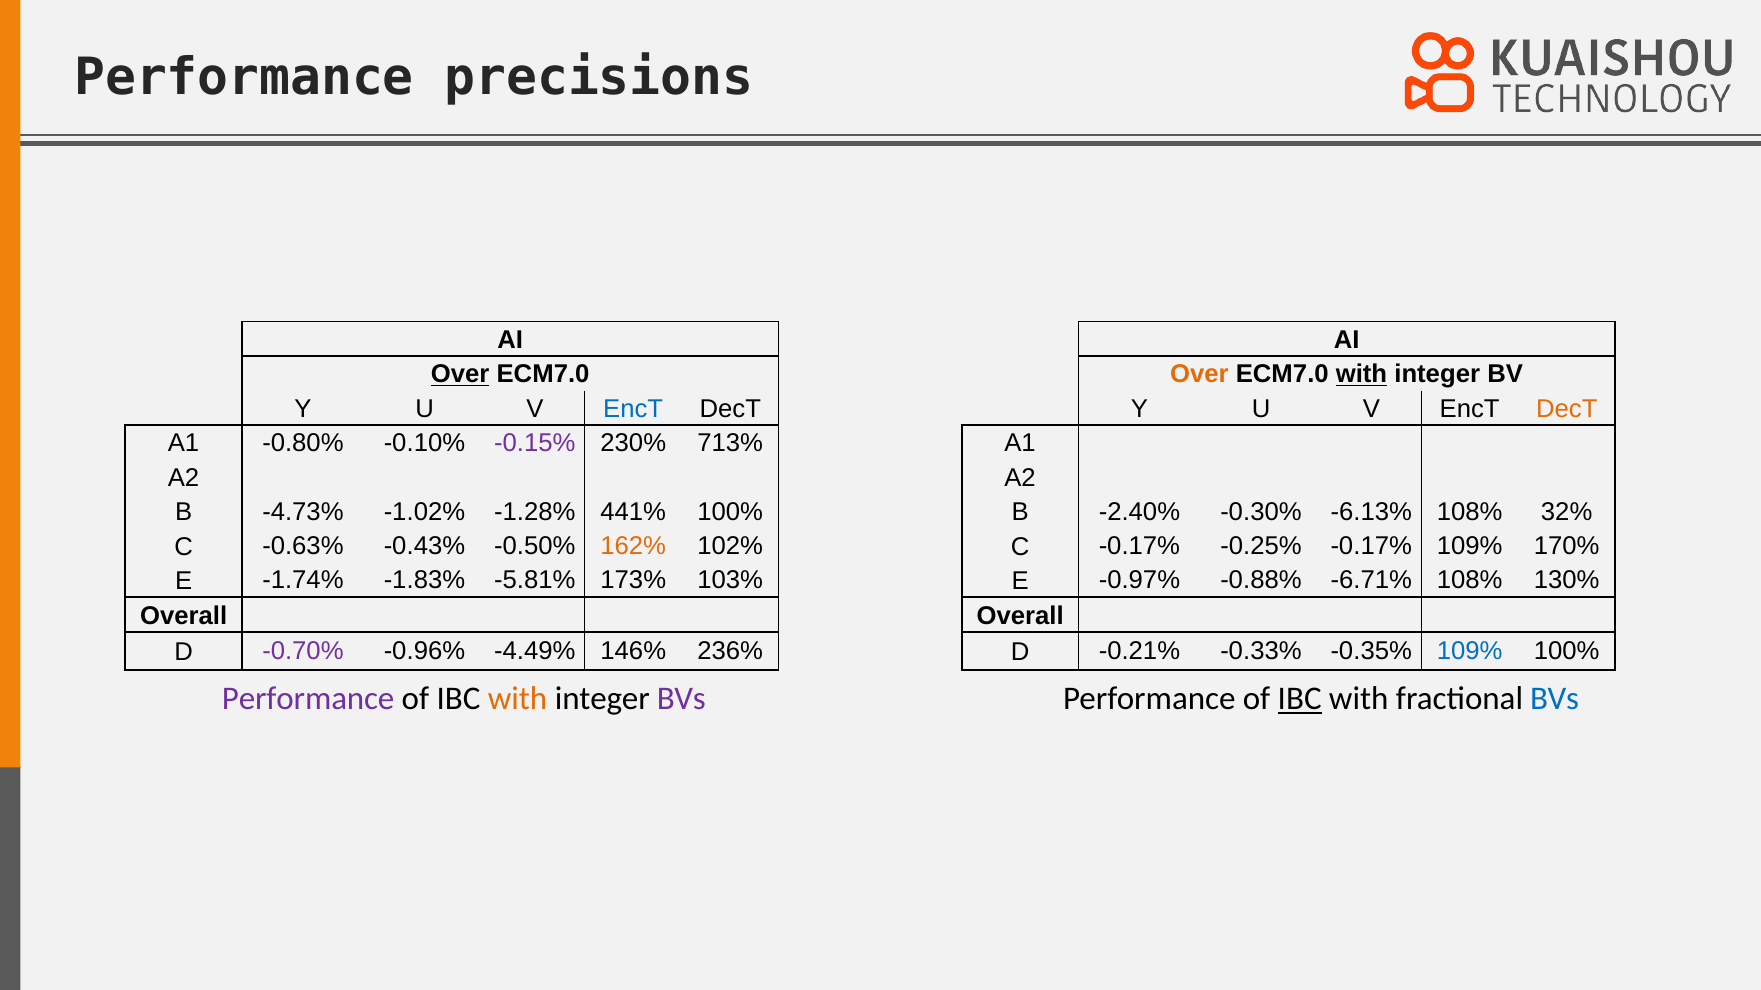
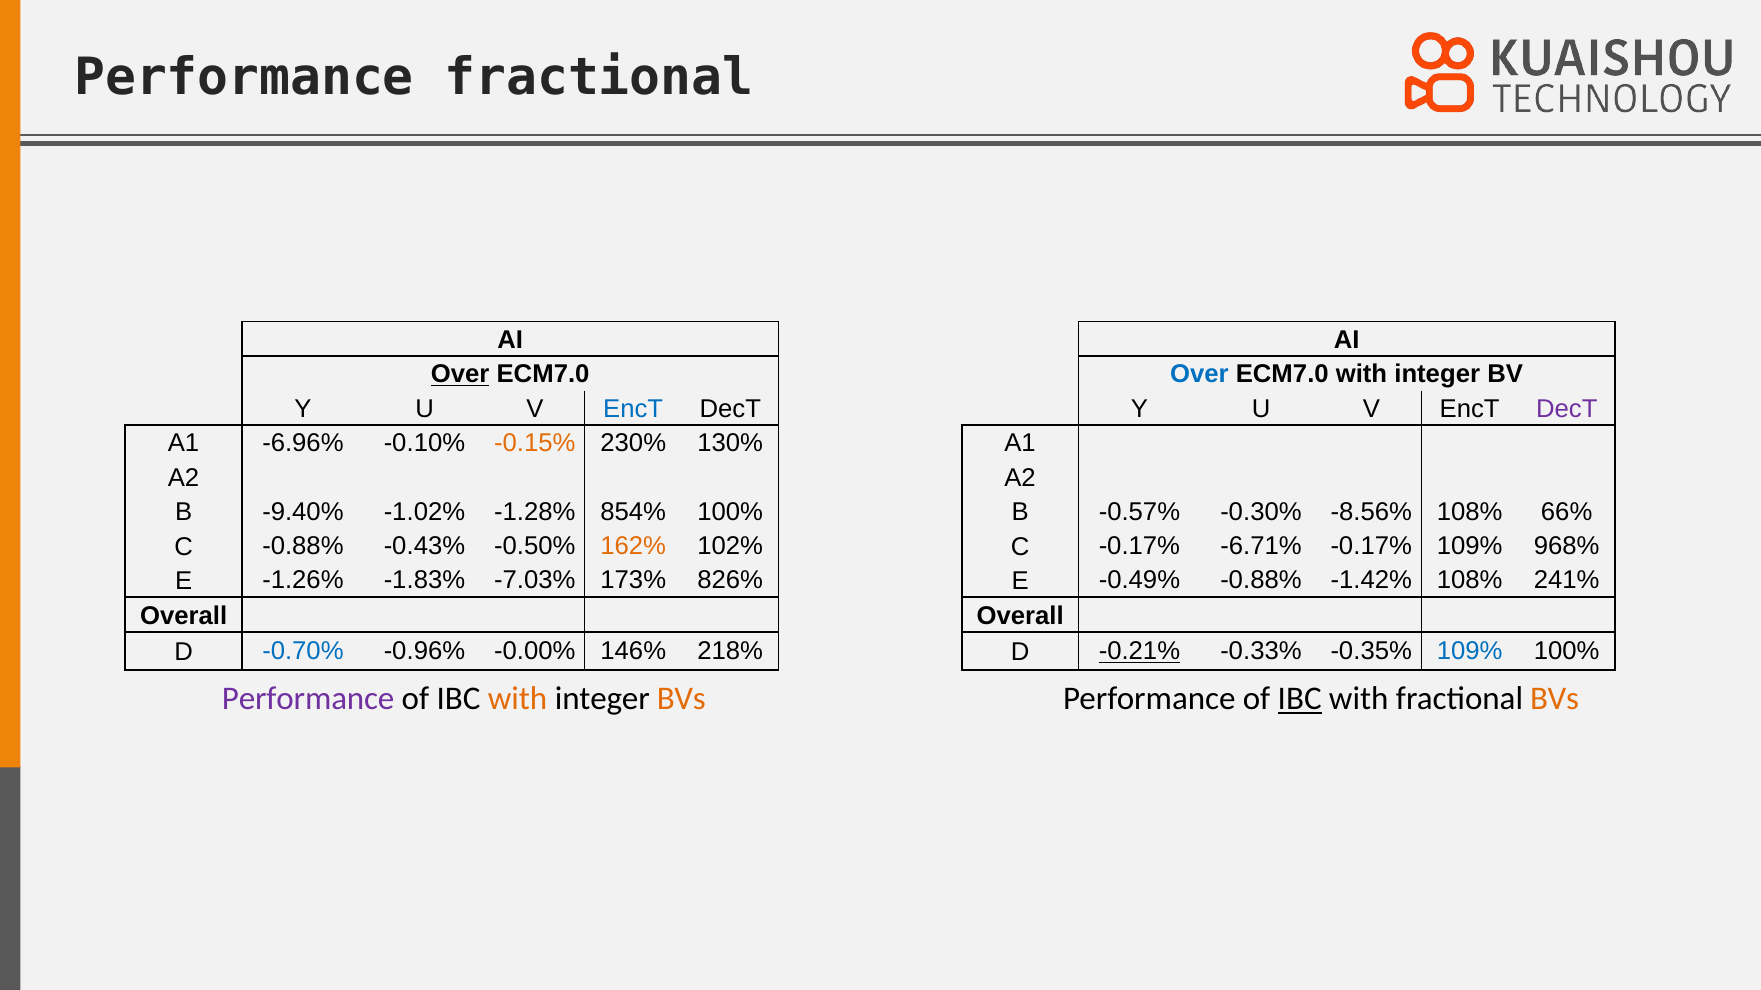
Performance precisions: precisions -> fractional
Over at (1199, 375) colour: orange -> blue
with at (1361, 375) underline: present -> none
DecT at (1567, 409) colour: orange -> purple
-0.80%: -0.80% -> -6.96%
-0.15% colour: purple -> orange
713%: 713% -> 130%
-4.73%: -4.73% -> -9.40%
441%: 441% -> 854%
-2.40%: -2.40% -> -0.57%
-6.13%: -6.13% -> -8.56%
32%: 32% -> 66%
C -0.63%: -0.63% -> -0.88%
-0.25%: -0.25% -> -6.71%
170%: 170% -> 968%
-1.74%: -1.74% -> -1.26%
-5.81%: -5.81% -> -7.03%
103%: 103% -> 826%
-0.97%: -0.97% -> -0.49%
-6.71%: -6.71% -> -1.42%
130%: 130% -> 241%
-0.70% colour: purple -> blue
-4.49%: -4.49% -> -0.00%
236%: 236% -> 218%
-0.21% underline: none -> present
BVs at (681, 699) colour: purple -> orange
BVs at (1555, 699) colour: blue -> orange
